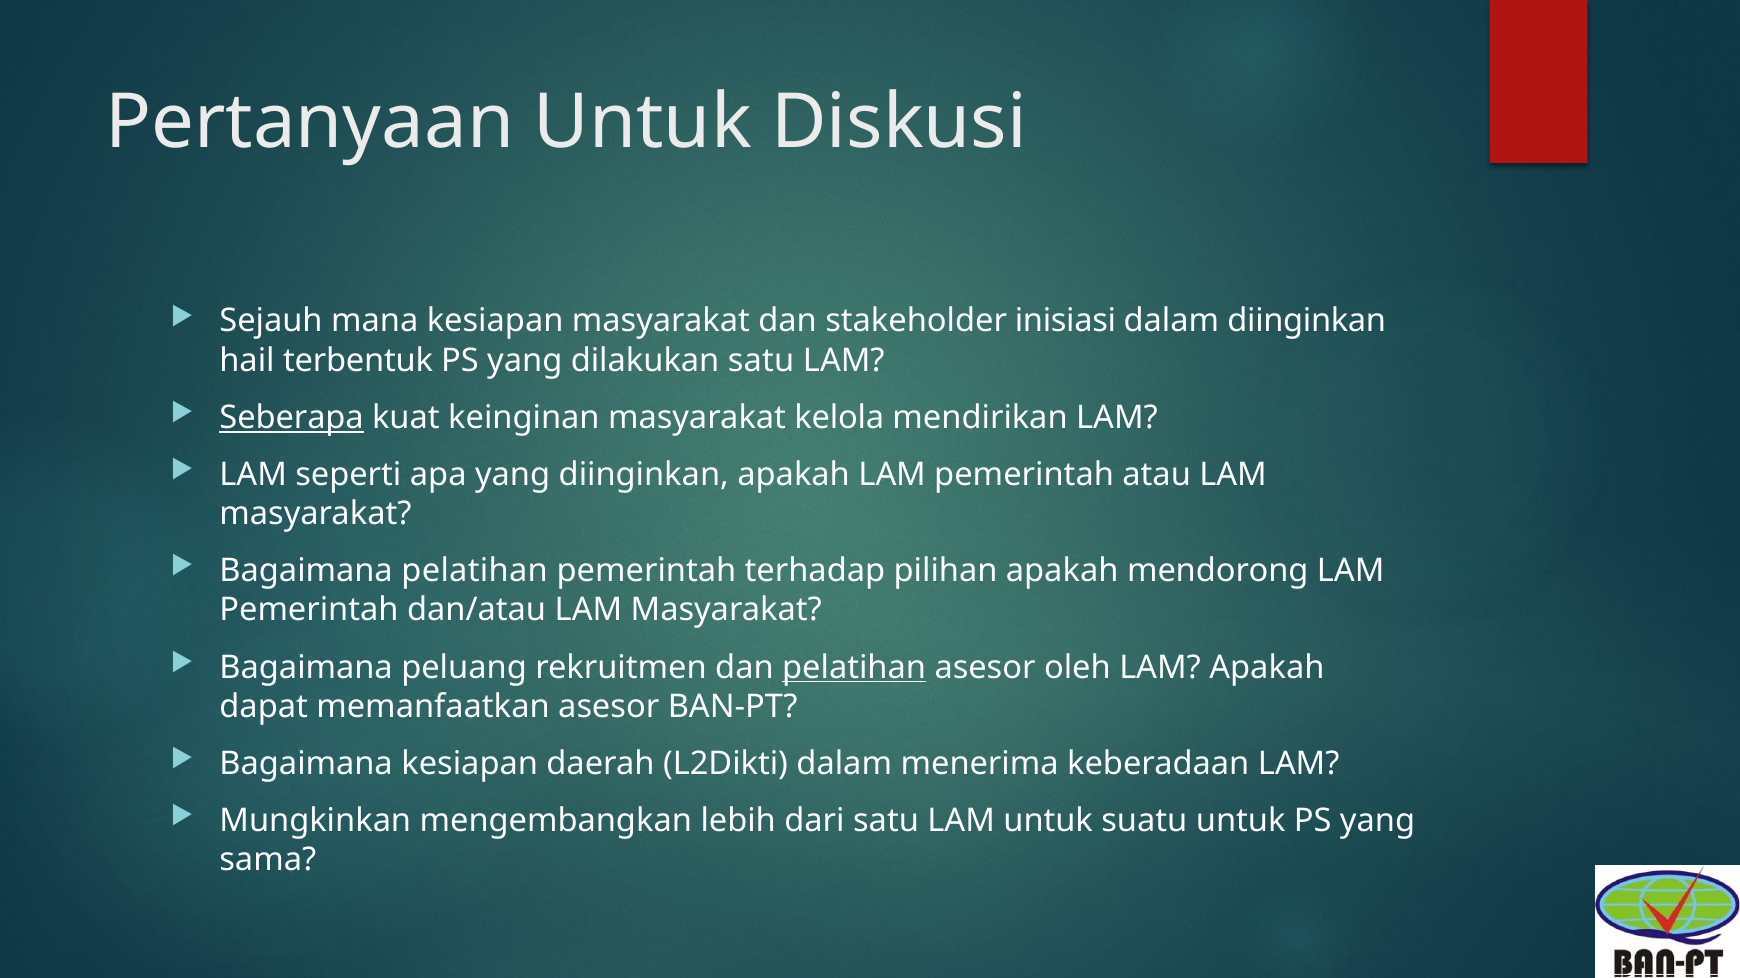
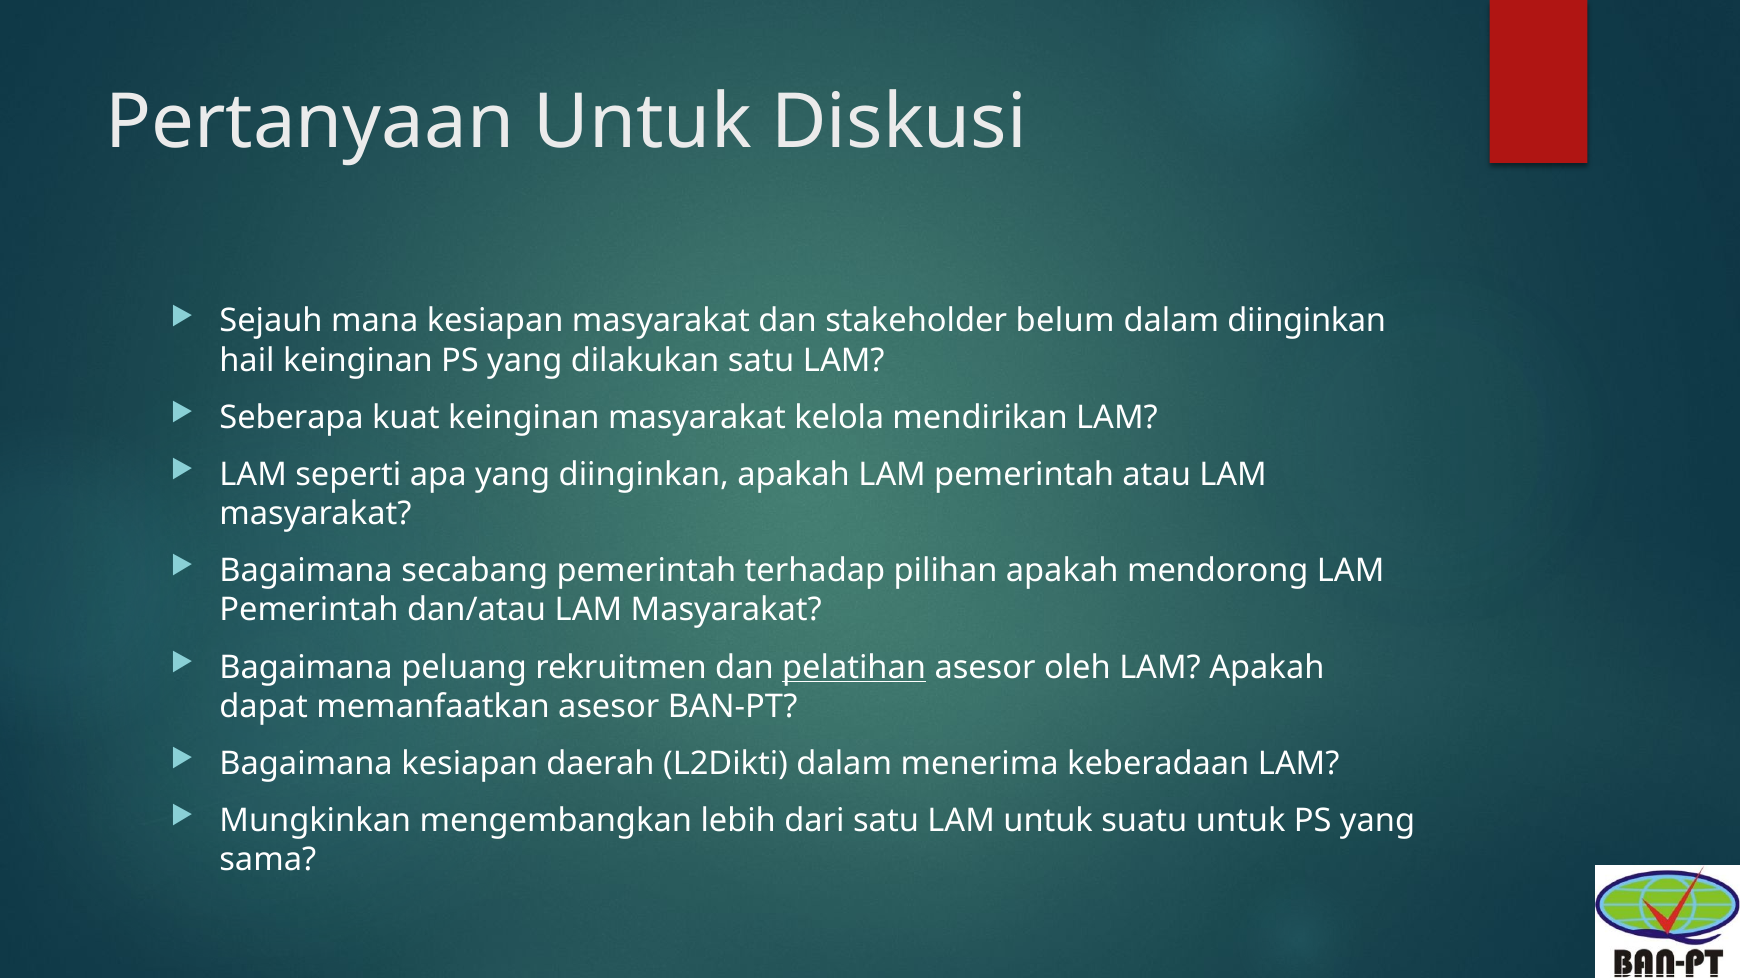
inisiasi: inisiasi -> belum
hail terbentuk: terbentuk -> keinginan
Seberapa underline: present -> none
Bagaimana pelatihan: pelatihan -> secabang
